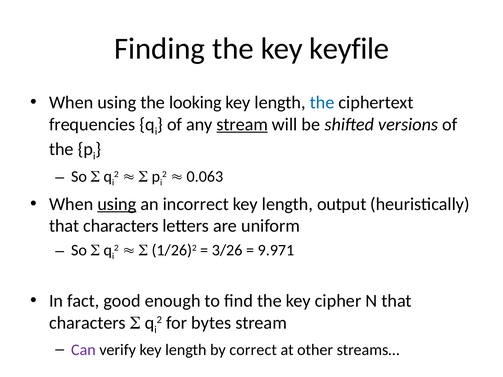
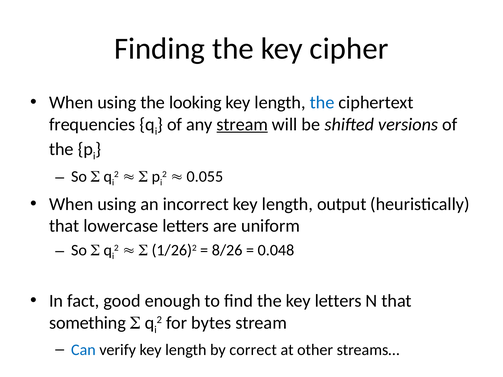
keyfile: keyfile -> cipher
0.063: 0.063 -> 0.055
using at (117, 204) underline: present -> none
characters at (121, 226): characters -> lowercase
3/26: 3/26 -> 8/26
9.971: 9.971 -> 0.048
key cipher: cipher -> letters
characters at (87, 323): characters -> something
Can colour: purple -> blue
